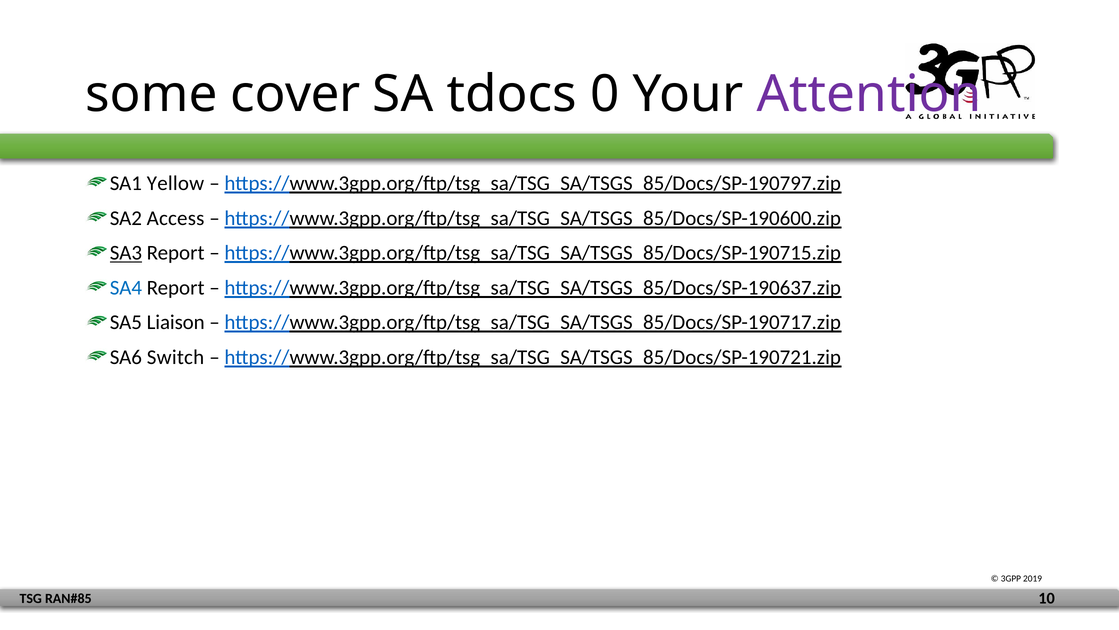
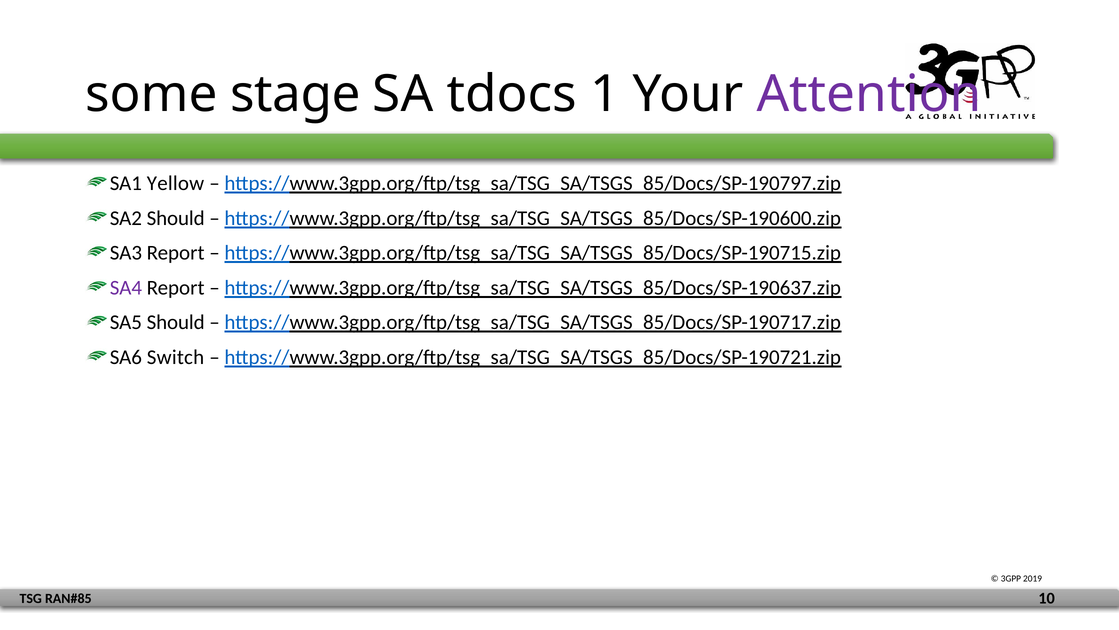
cover: cover -> stage
0: 0 -> 1
SA2 Access: Access -> Should
SA3 underline: present -> none
SA4 colour: blue -> purple
SA5 Liaison: Liaison -> Should
